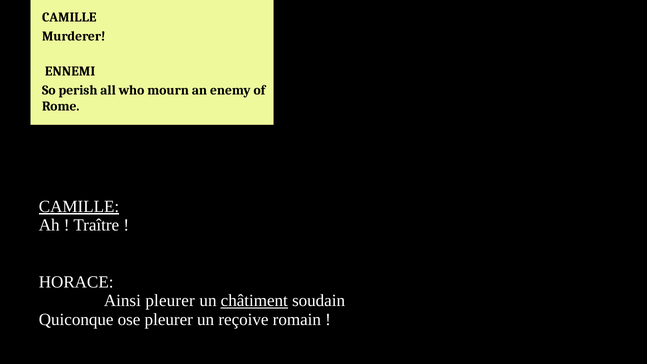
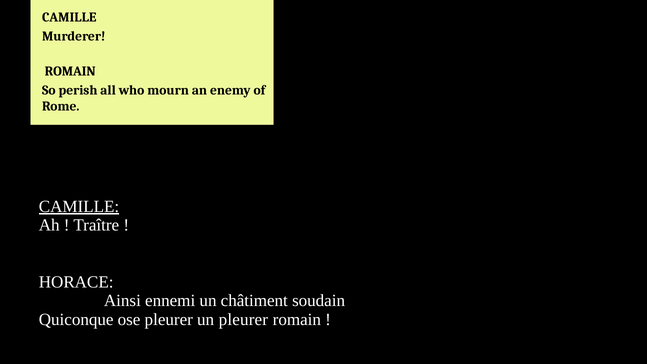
ENNEMI at (70, 71): ENNEMI -> ROMAIN
Ainsi pleurer: pleurer -> ennemi
châtiment underline: present -> none
un reçoive: reçoive -> pleurer
